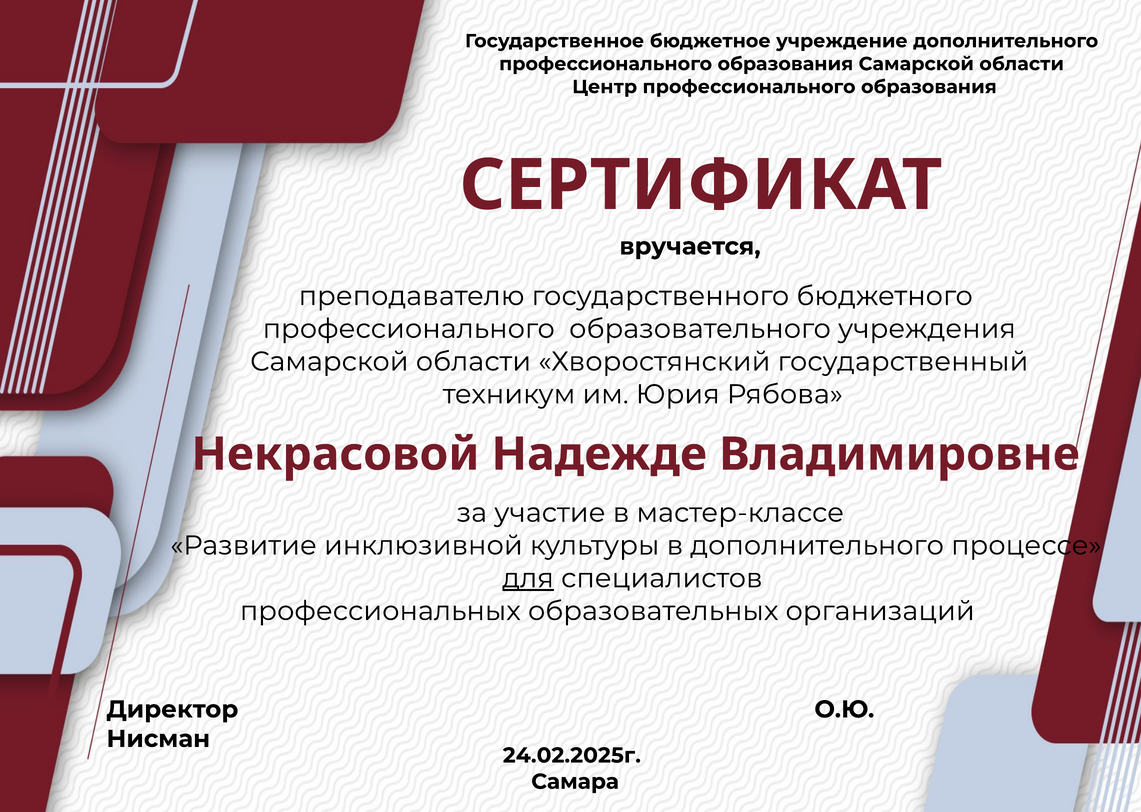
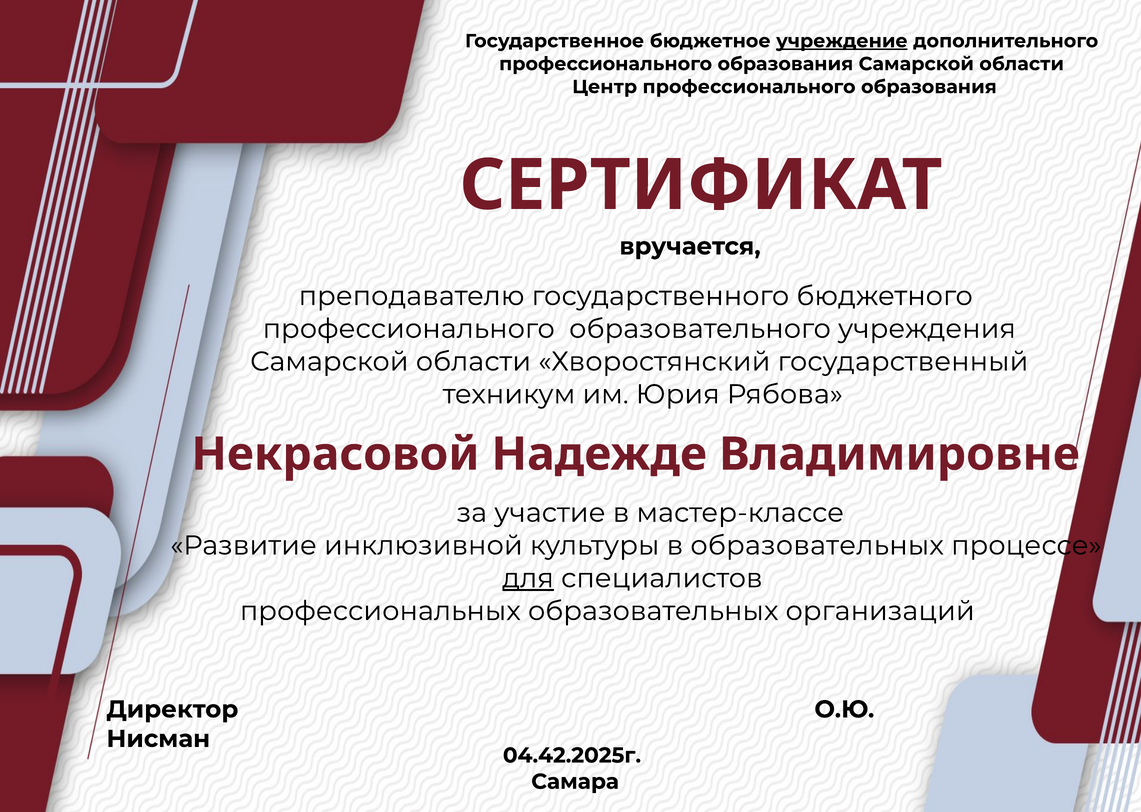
учреждение underline: none -> present
в дополнительного: дополнительного -> образовательных
24.02.2025г: 24.02.2025г -> 04.42.2025г
